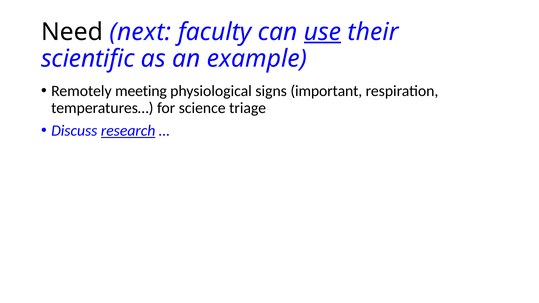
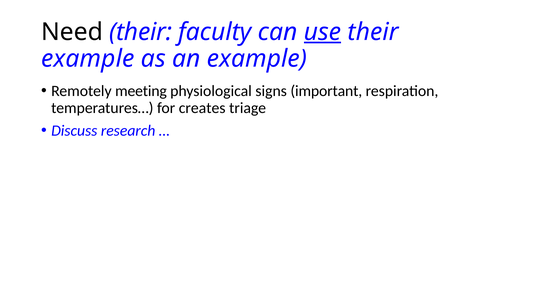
Need next: next -> their
scientific at (88, 59): scientific -> example
science: science -> creates
research underline: present -> none
